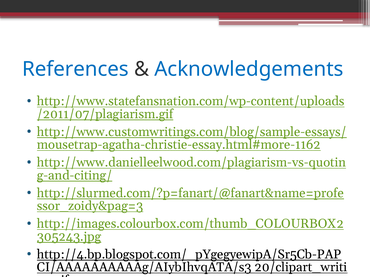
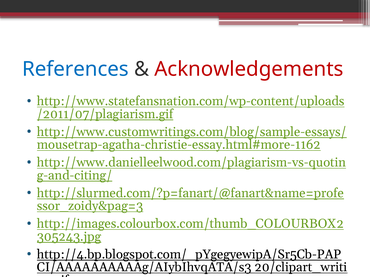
Acknowledgements colour: blue -> red
